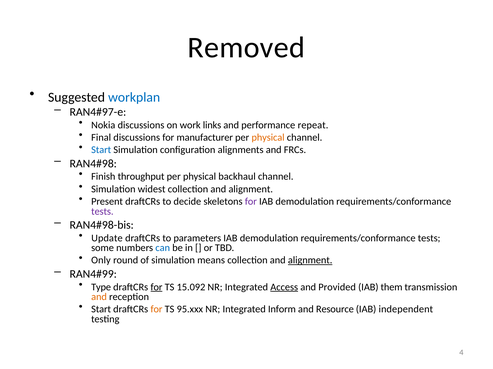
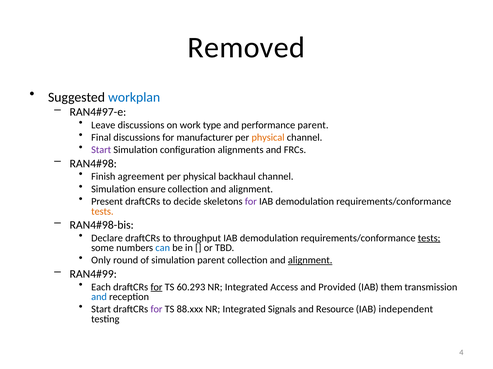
Nokia: Nokia -> Leave
links: links -> type
performance repeat: repeat -> parent
Start at (101, 150) colour: blue -> purple
throughput: throughput -> agreement
widest: widest -> ensure
tests at (102, 212) colour: purple -> orange
Update: Update -> Declare
parameters: parameters -> throughput
tests at (429, 238) underline: none -> present
simulation means: means -> parent
Type: Type -> Each
15.092: 15.092 -> 60.293
Access underline: present -> none
and at (99, 297) colour: orange -> blue
for at (156, 310) colour: orange -> purple
95.xxx: 95.xxx -> 88.xxx
Inform: Inform -> Signals
